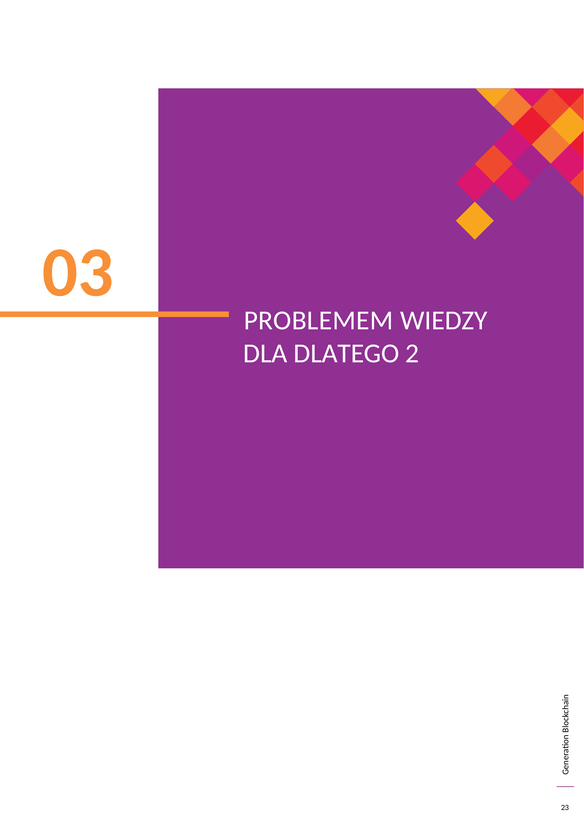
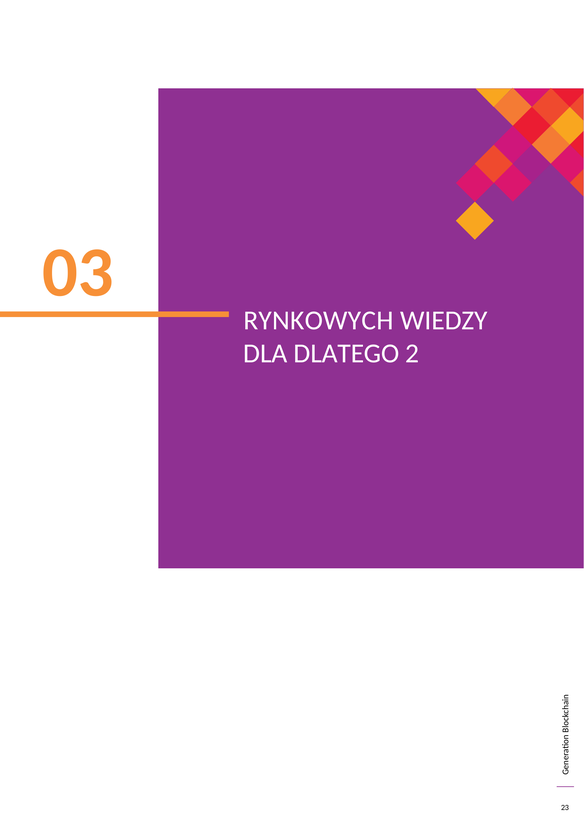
PROBLEMEM: PROBLEMEM -> RYNKOWYCH
